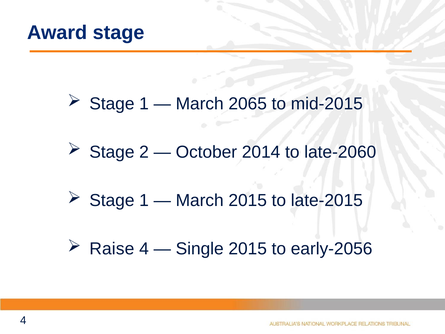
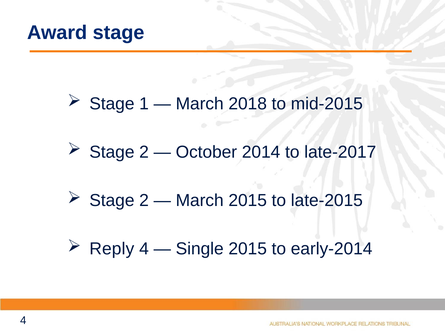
2065: 2065 -> 2018
late-2060: late-2060 -> late-2017
1 at (144, 200): 1 -> 2
Raise: Raise -> Reply
early-2056: early-2056 -> early-2014
